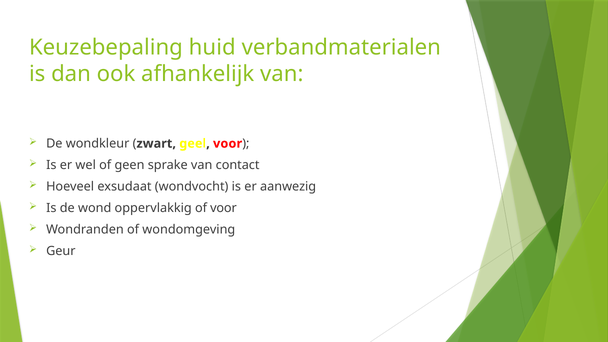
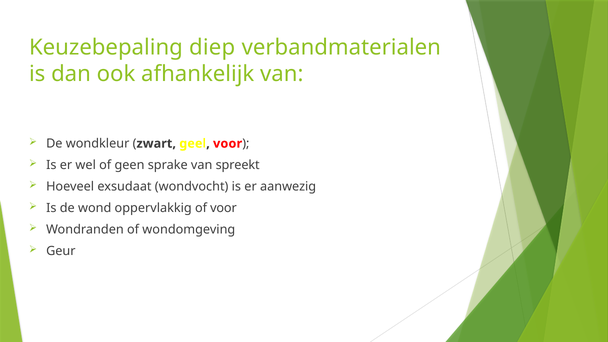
huid: huid -> diep
contact: contact -> spreekt
